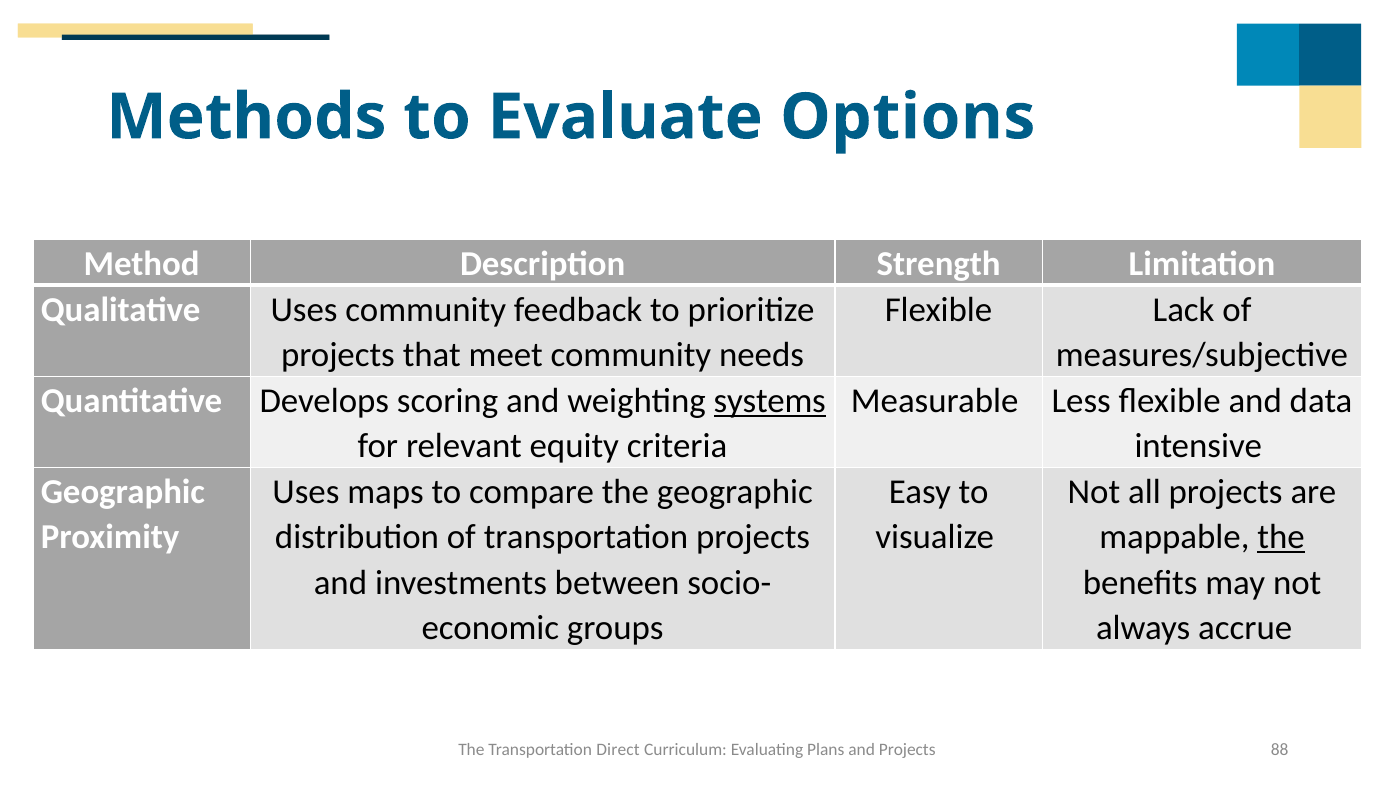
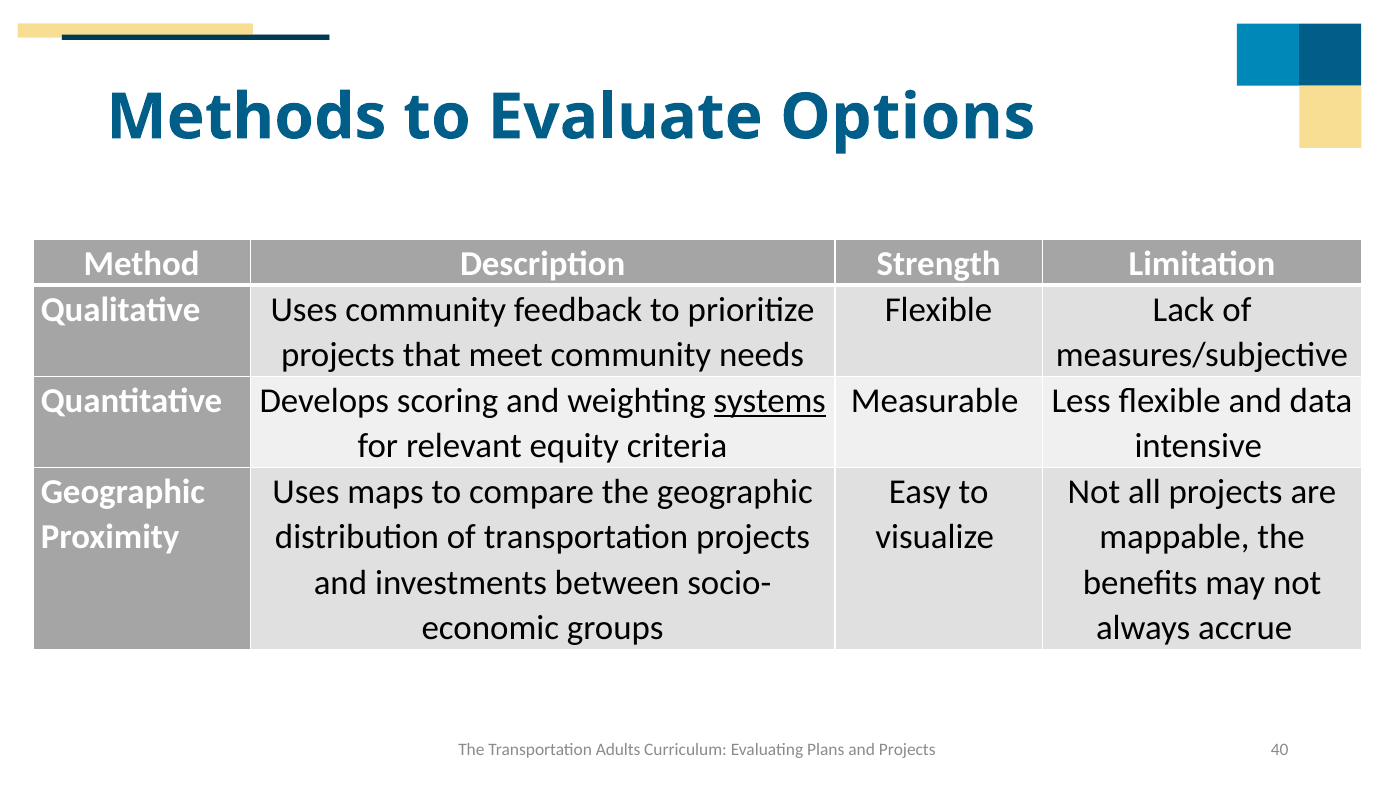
the at (1281, 537) underline: present -> none
Direct: Direct -> Adults
88: 88 -> 40
